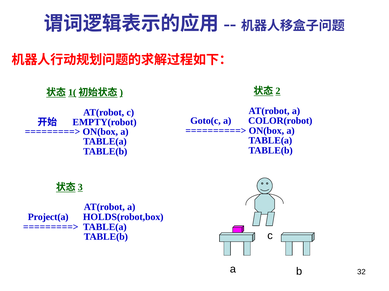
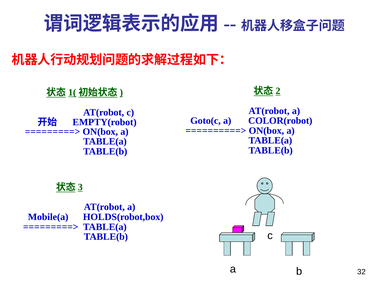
Project(a: Project(a -> Mobile(a
